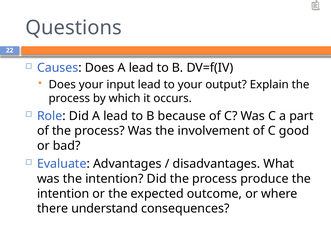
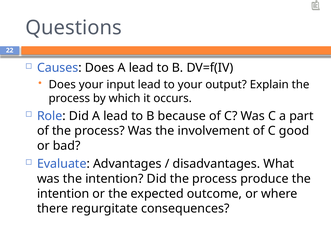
understand: understand -> regurgitate
